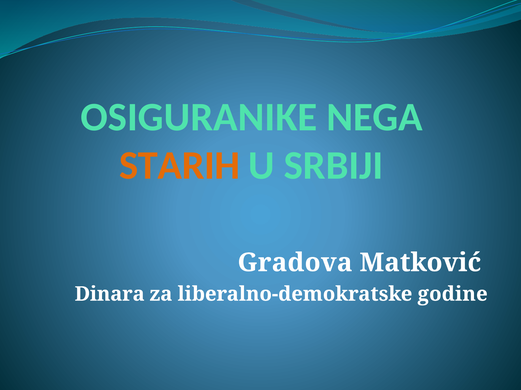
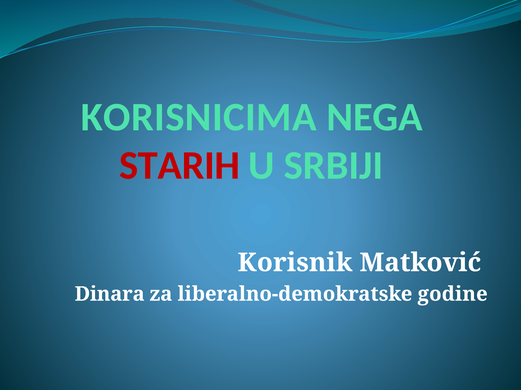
OSIGURANIKE: OSIGURANIKE -> KORISNICIMA
STARIH colour: orange -> red
Gradova: Gradova -> Korisnik
